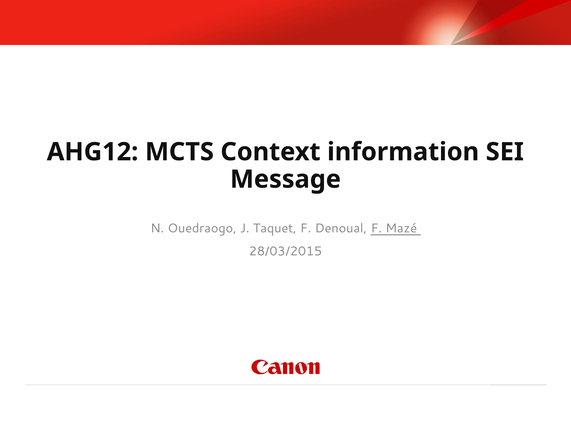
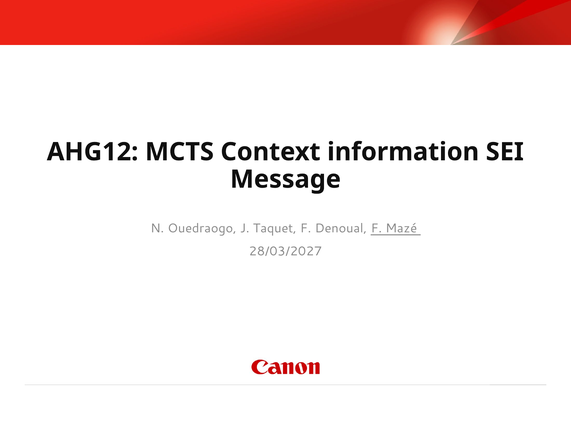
28/03/2015: 28/03/2015 -> 28/03/2027
